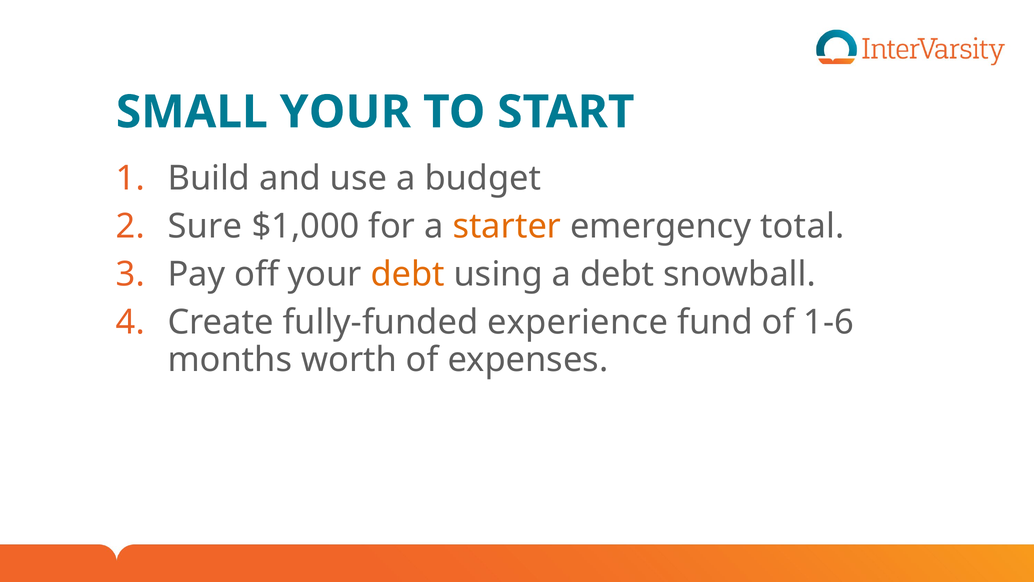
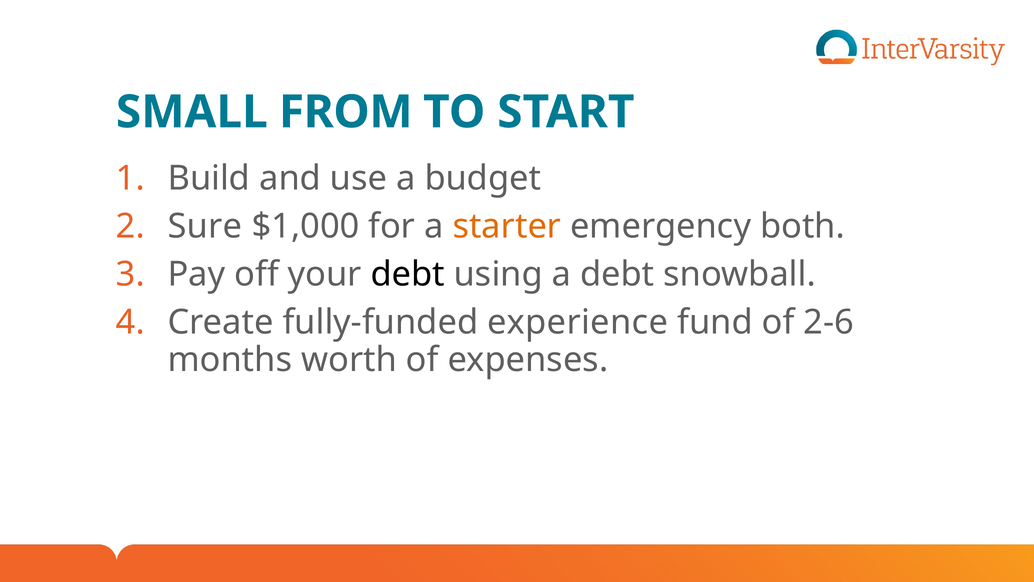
SMALL YOUR: YOUR -> FROM
total: total -> both
debt at (408, 274) colour: orange -> black
1-6: 1-6 -> 2-6
